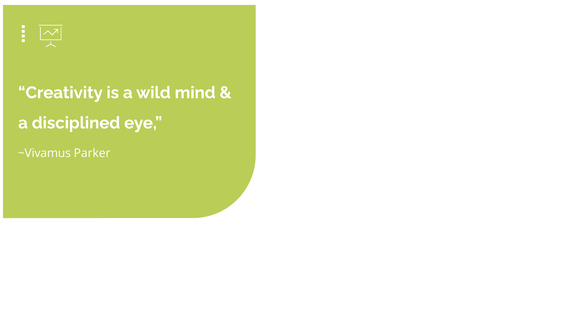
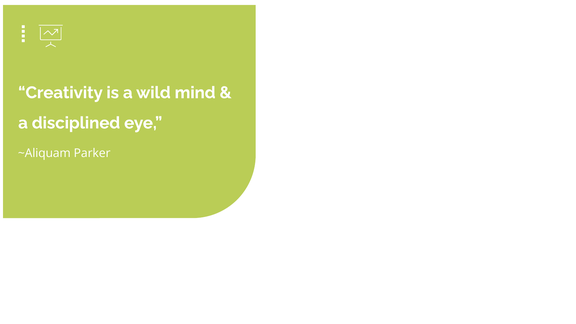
~Vivamus: ~Vivamus -> ~Aliquam
